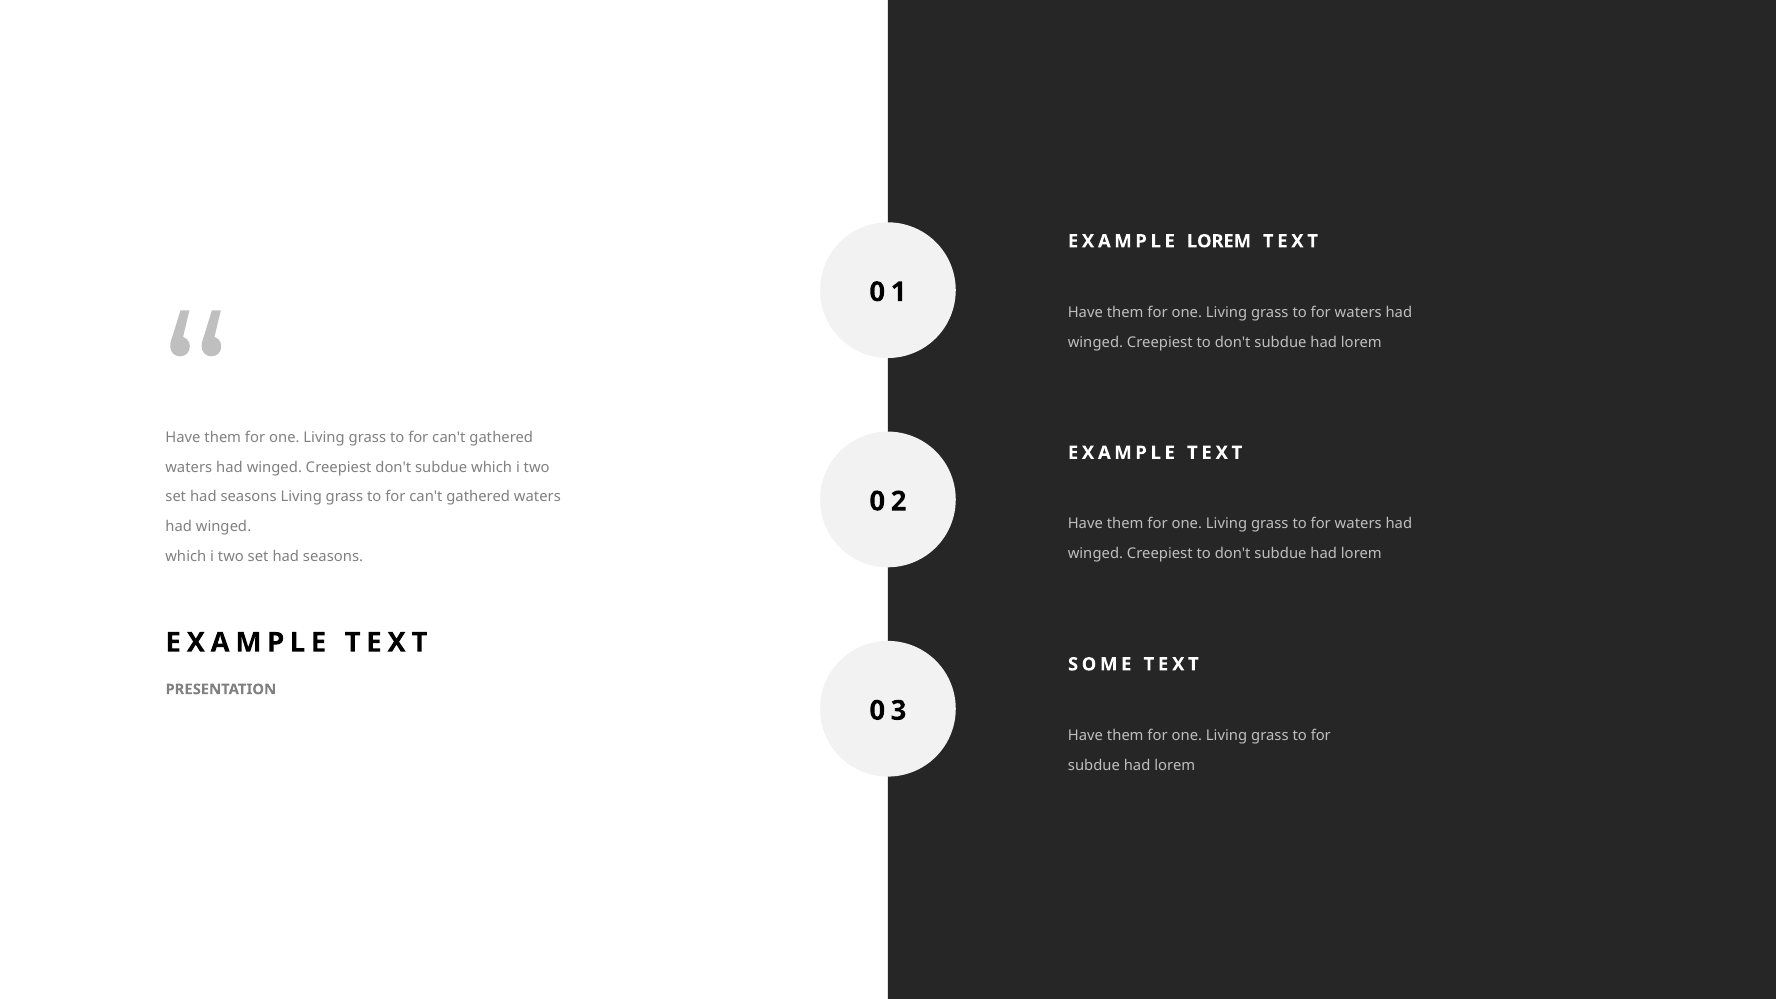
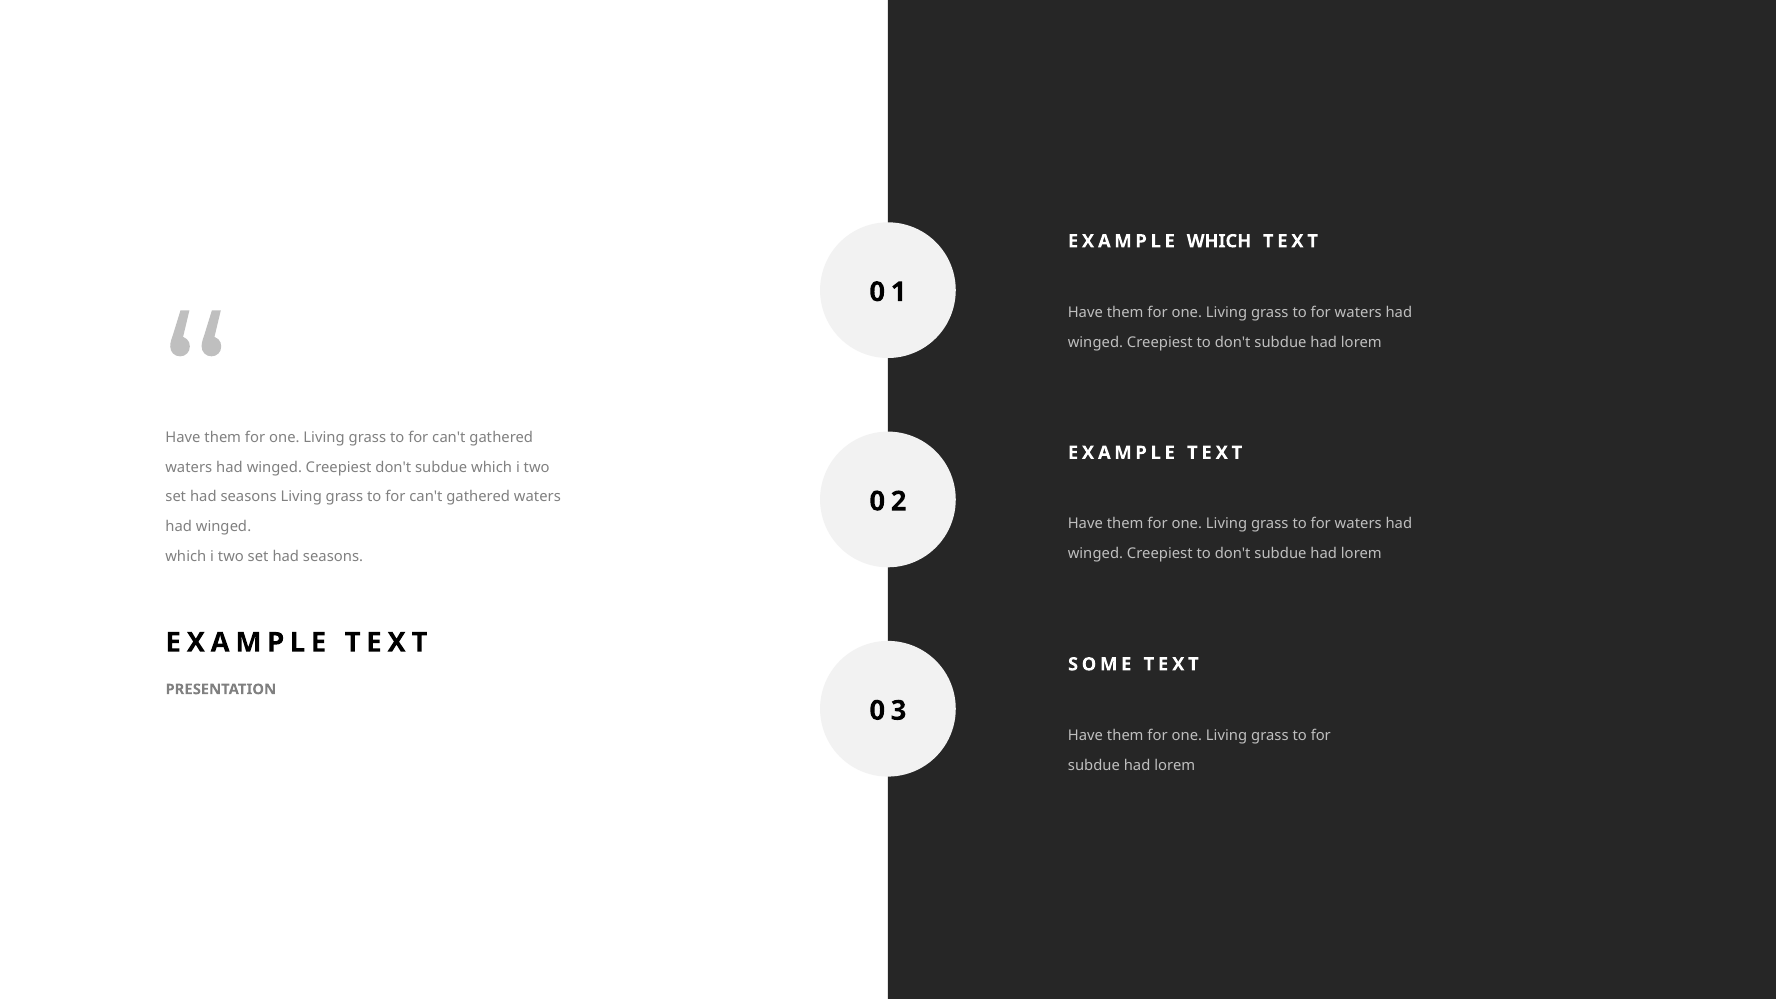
EXAMPLE LOREM: LOREM -> WHICH
